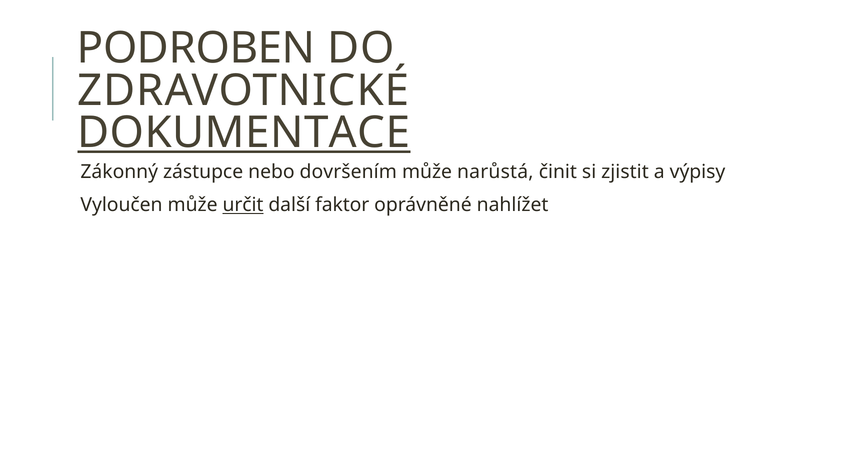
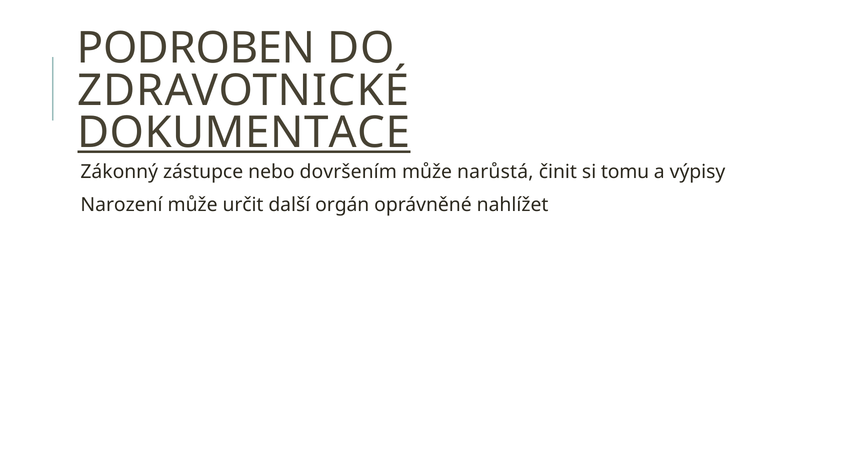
zjistit: zjistit -> tomu
Vyloučen: Vyloučen -> Narození
určit underline: present -> none
faktor: faktor -> orgán
